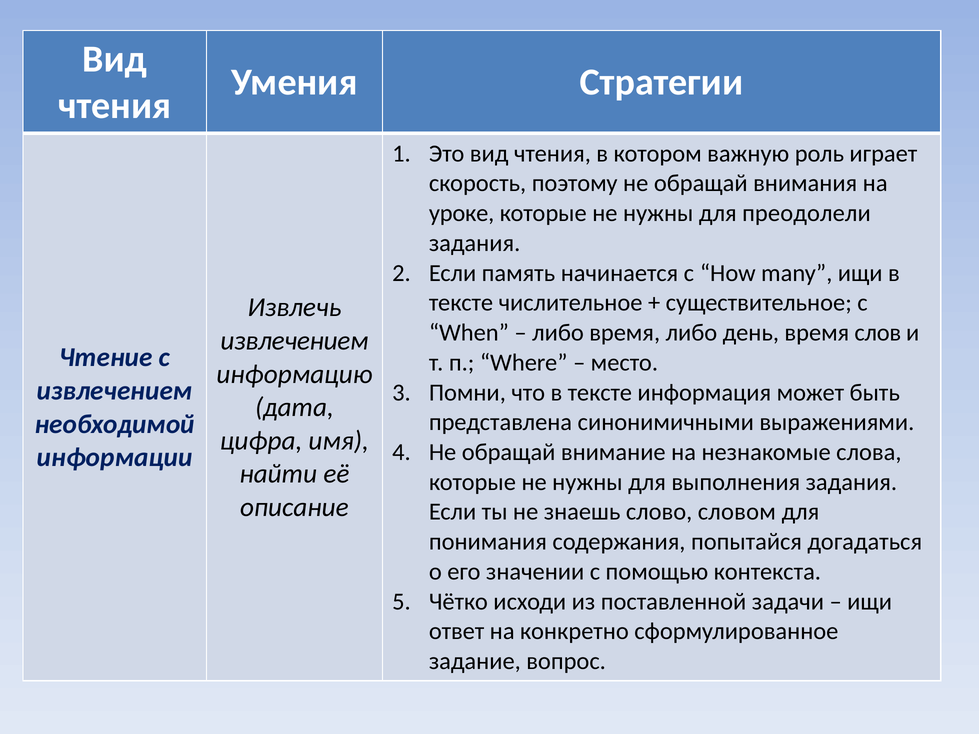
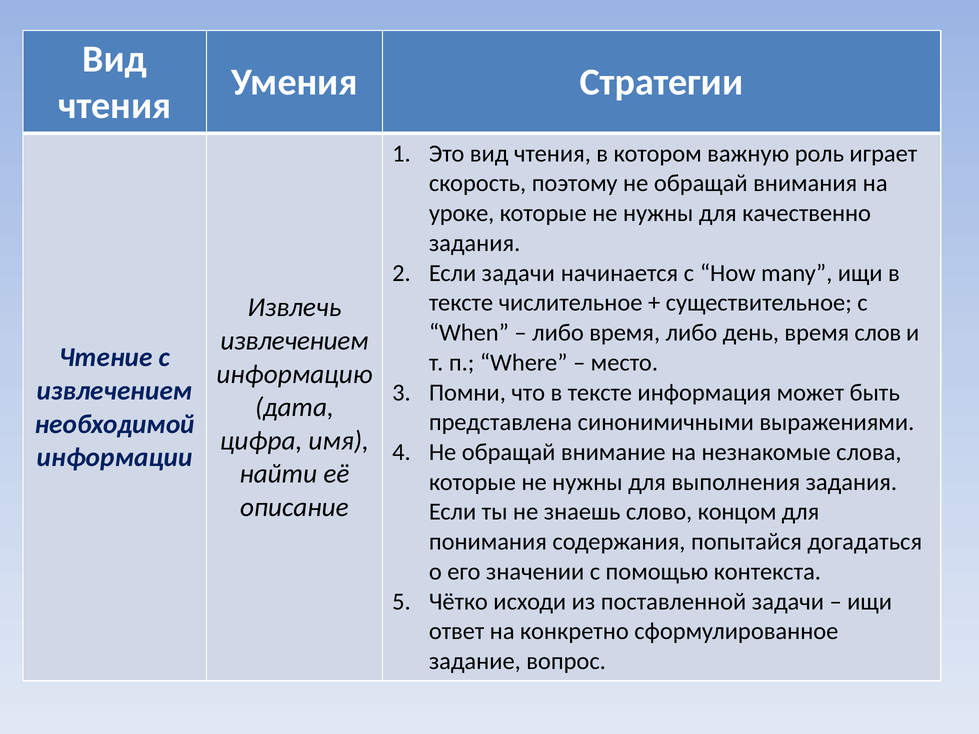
преодолели: преодолели -> качественно
Если память: память -> задачи
словом: словом -> концом
